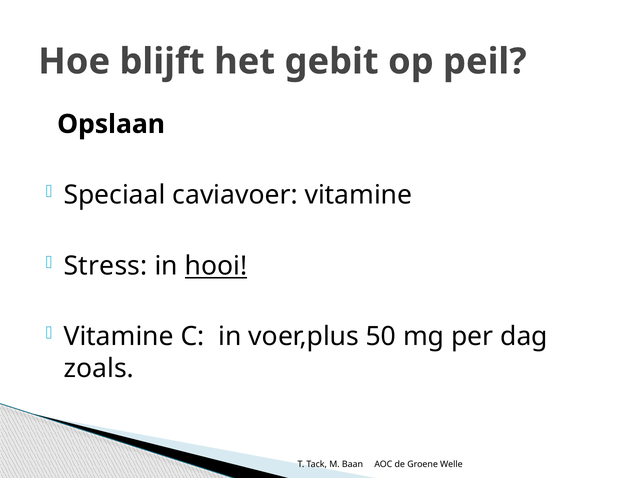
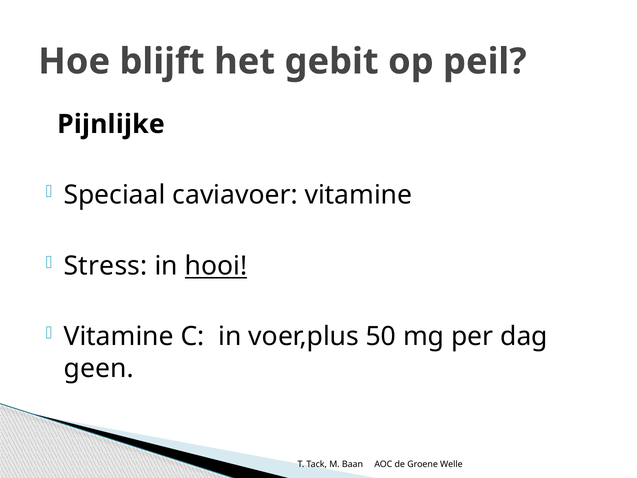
Opslaan: Opslaan -> Pijnlijke
zoals: zoals -> geen
